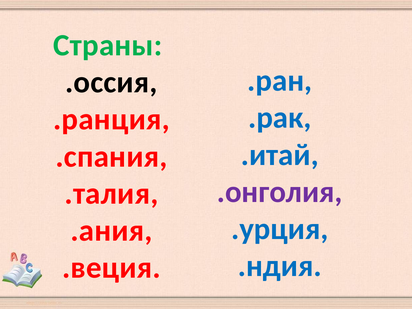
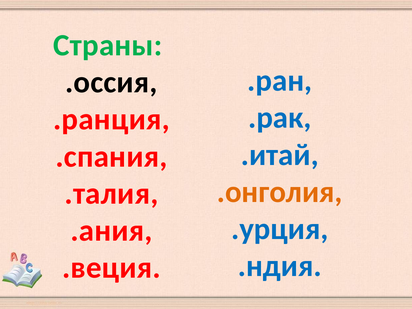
.онголия colour: purple -> orange
